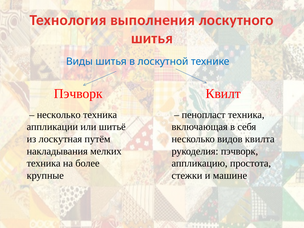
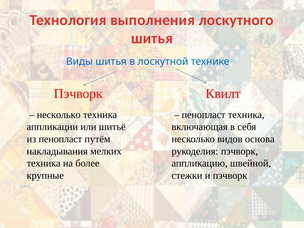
из лоскутная: лоскутная -> пенопласт
квилта: квилта -> основа
простота: простота -> швейной
и машине: машине -> пэчворк
